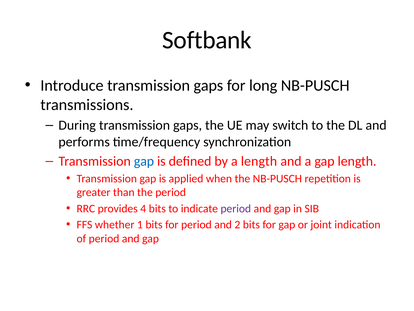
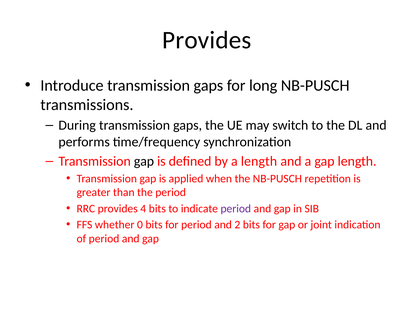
Softbank at (207, 40): Softbank -> Provides
gap at (144, 161) colour: blue -> black
1: 1 -> 0
